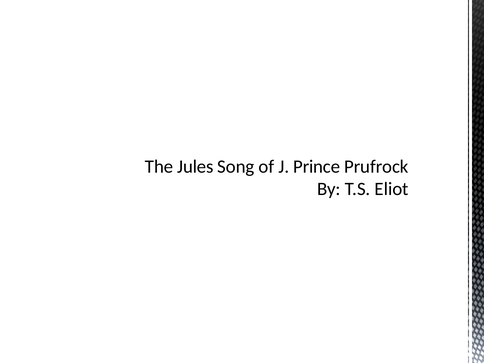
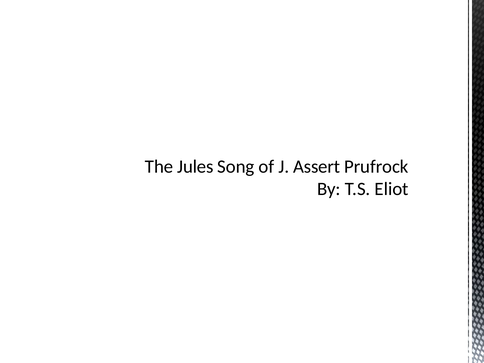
Prince: Prince -> Assert
